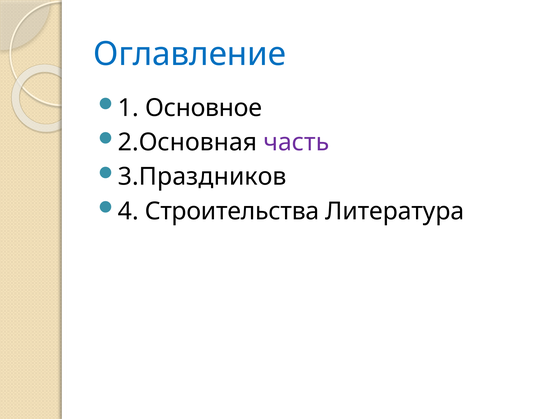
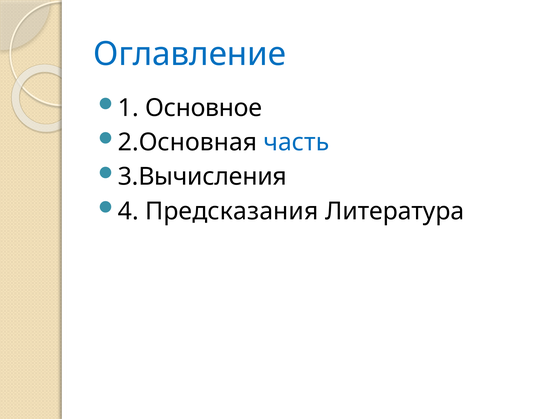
часть colour: purple -> blue
3.Праздников: 3.Праздников -> 3.Вычисления
Строительства: Строительства -> Предсказания
